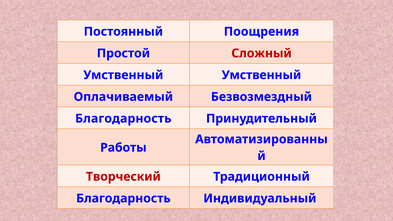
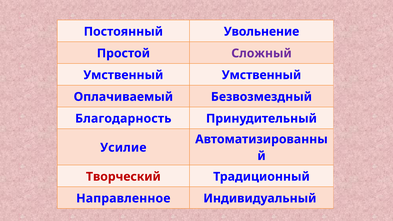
Поощрения: Поощрения -> Увольнение
Сложный colour: red -> purple
Работы: Работы -> Усилие
Благодарность at (123, 198): Благодарность -> Направленное
